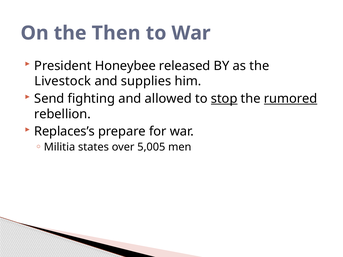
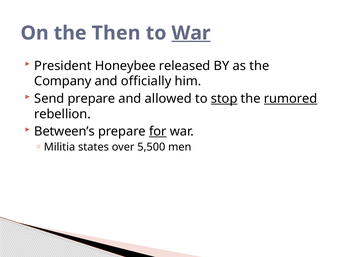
War at (191, 33) underline: none -> present
Livestock: Livestock -> Company
supplies: supplies -> officially
Send fighting: fighting -> prepare
Replaces’s: Replaces’s -> Between’s
for underline: none -> present
5,005: 5,005 -> 5,500
